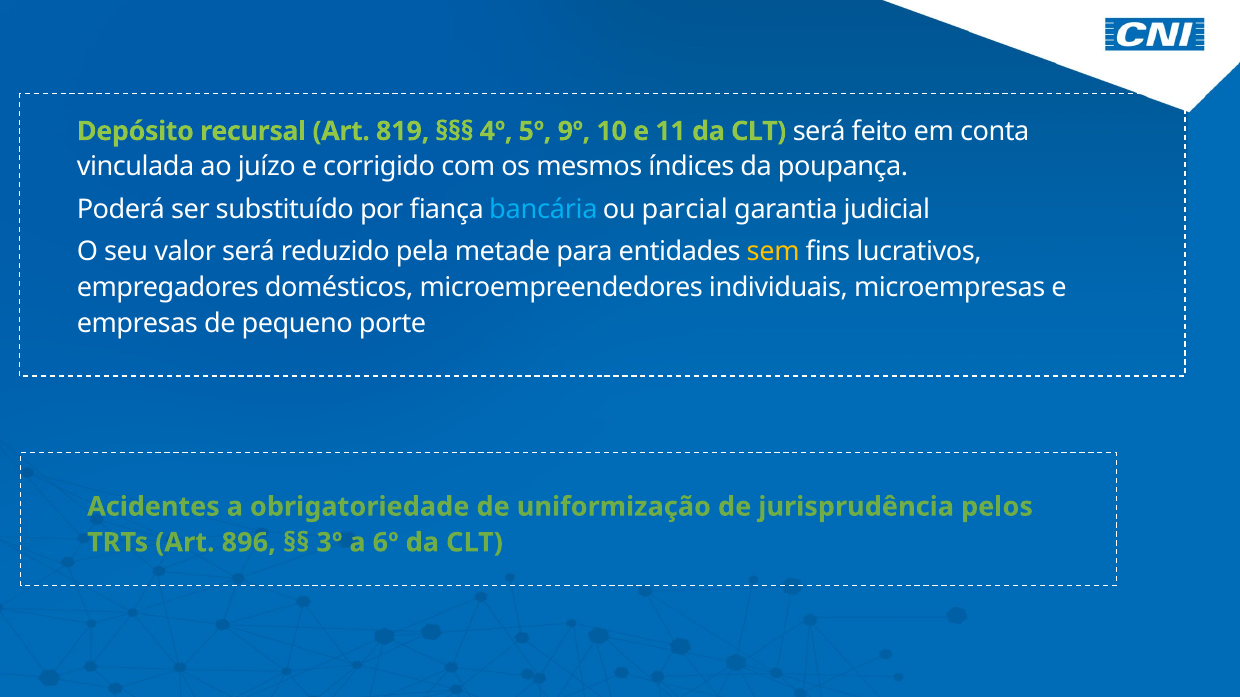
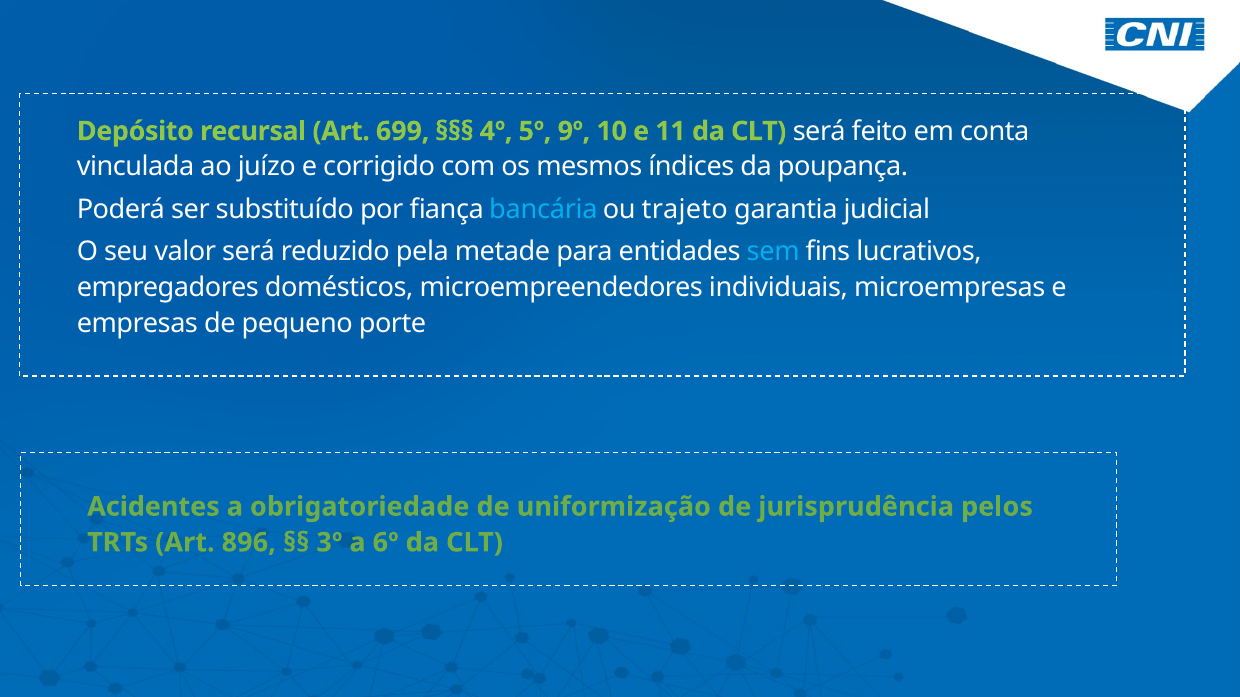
819: 819 -> 699
parcial: parcial -> trajeto
sem colour: yellow -> light blue
